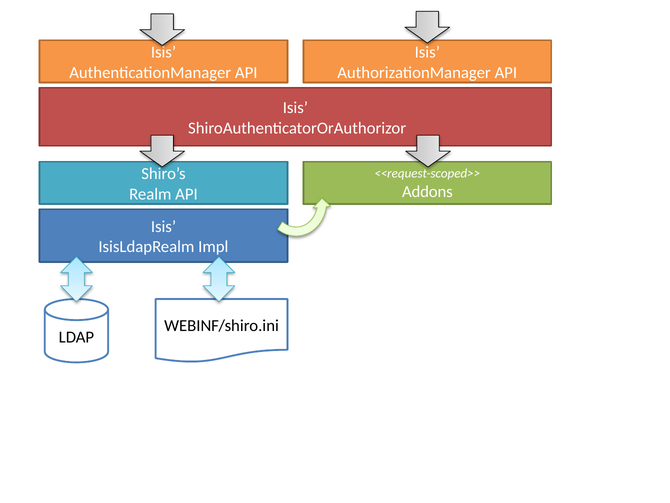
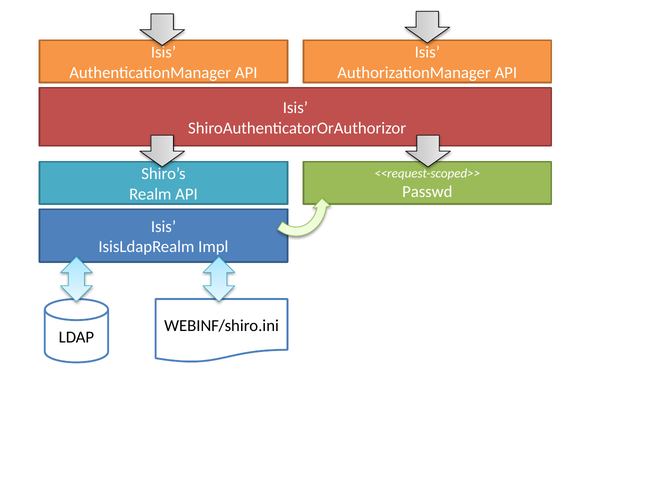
Addons: Addons -> Passwd
